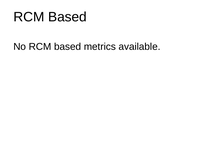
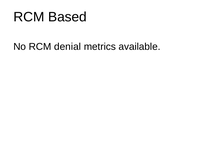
No RCM based: based -> denial
